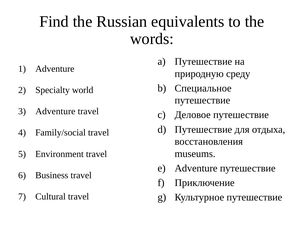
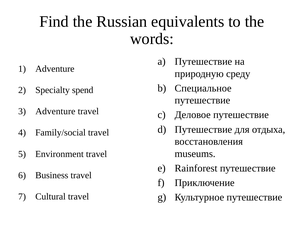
world: world -> spend
Adventure at (196, 168): Adventure -> Rainforest
